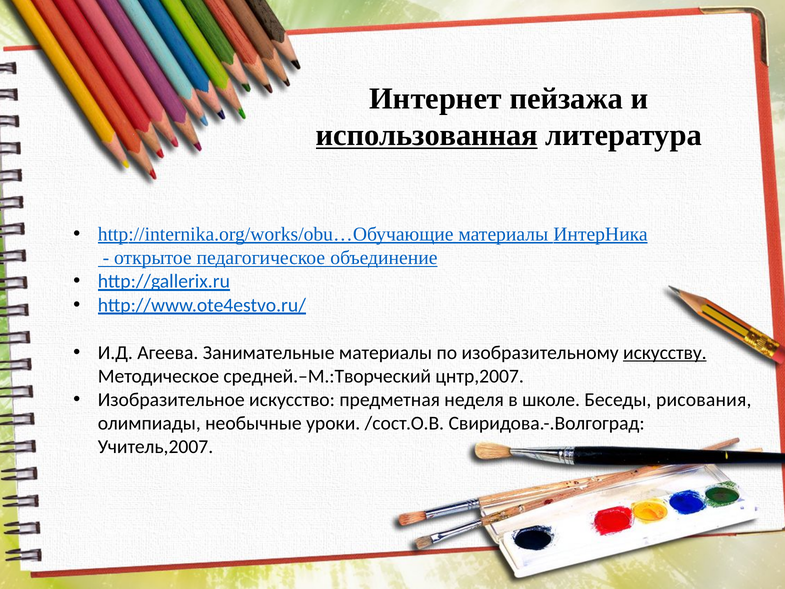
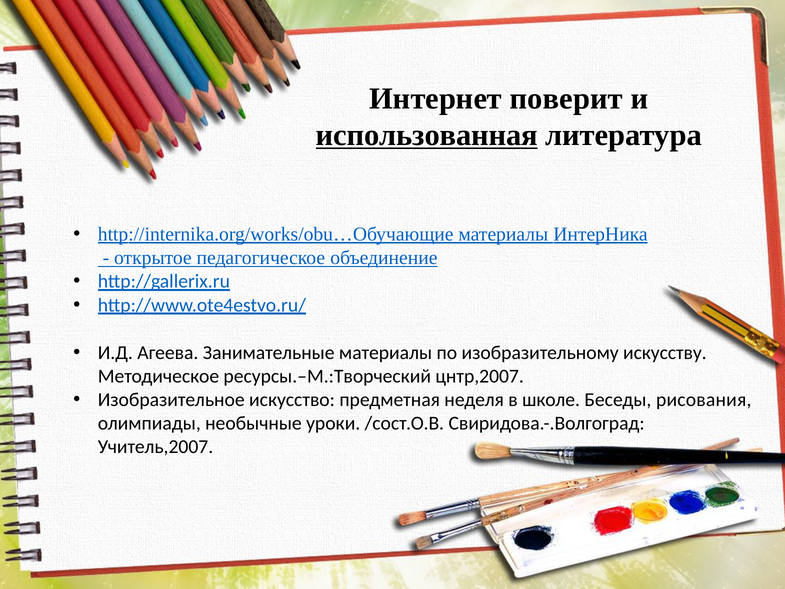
пейзажа: пейзажа -> поверит
искусству underline: present -> none
средней.–М.:Творческий: средней.–М.:Творческий -> ресурсы.–М.:Творческий
